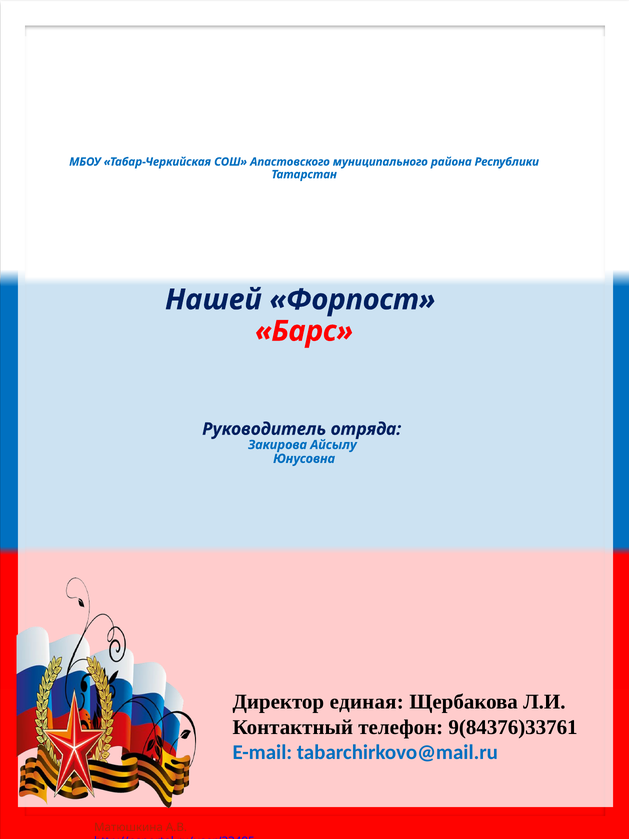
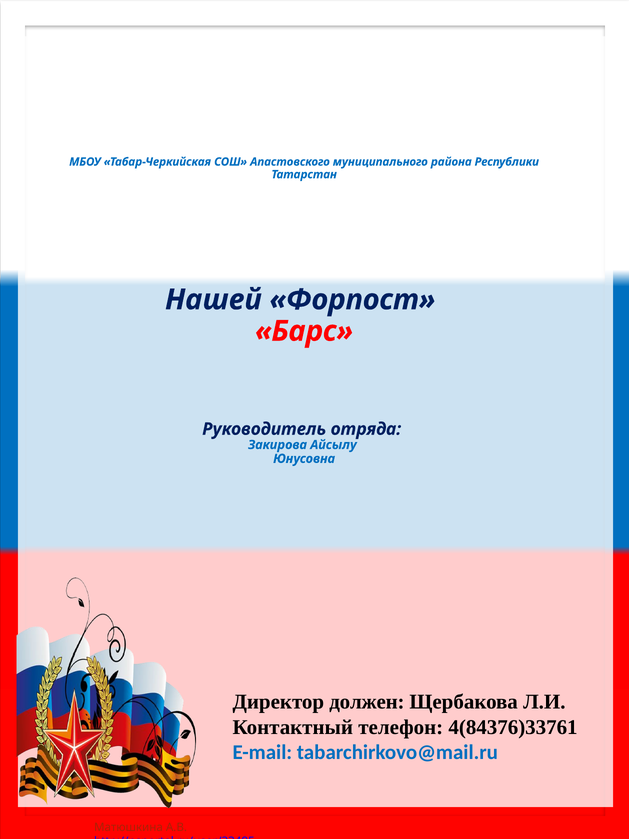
единая: единая -> должен
9(84376)33761: 9(84376)33761 -> 4(84376)33761
